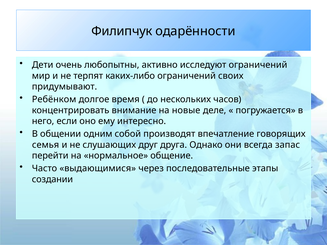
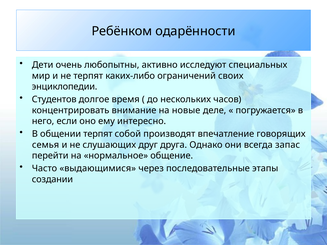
Филипчук: Филипчук -> Ребёнком
исследуют ограничений: ограничений -> специальных
придумывают: придумывают -> энциклопедии
Ребёнком: Ребёнком -> Студентов
общении одним: одним -> терпят
